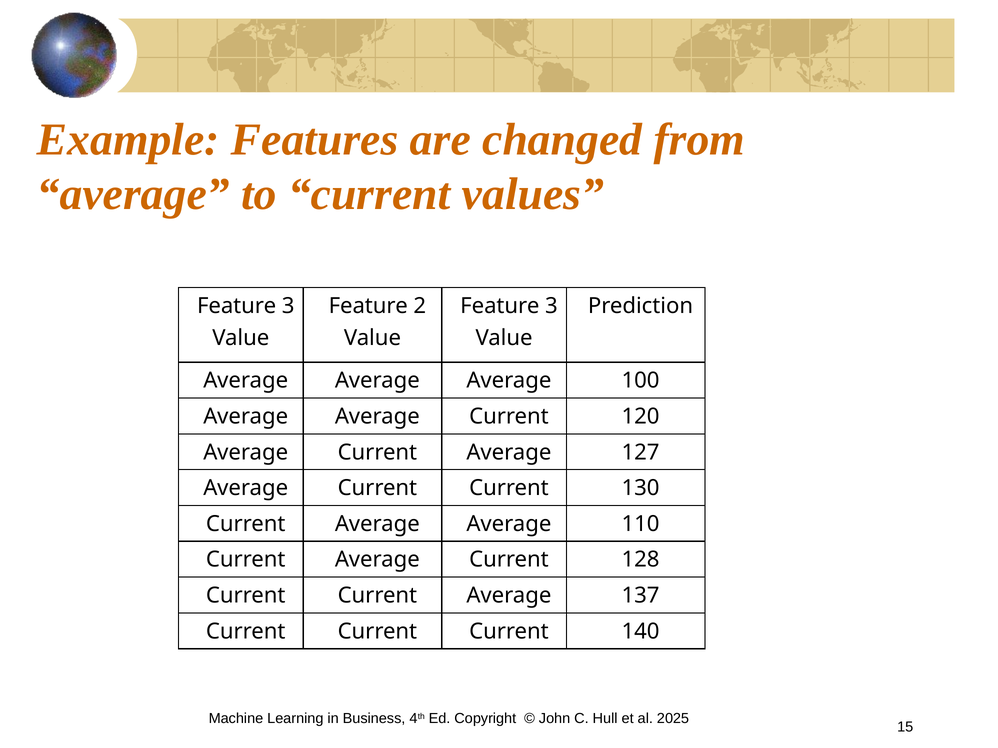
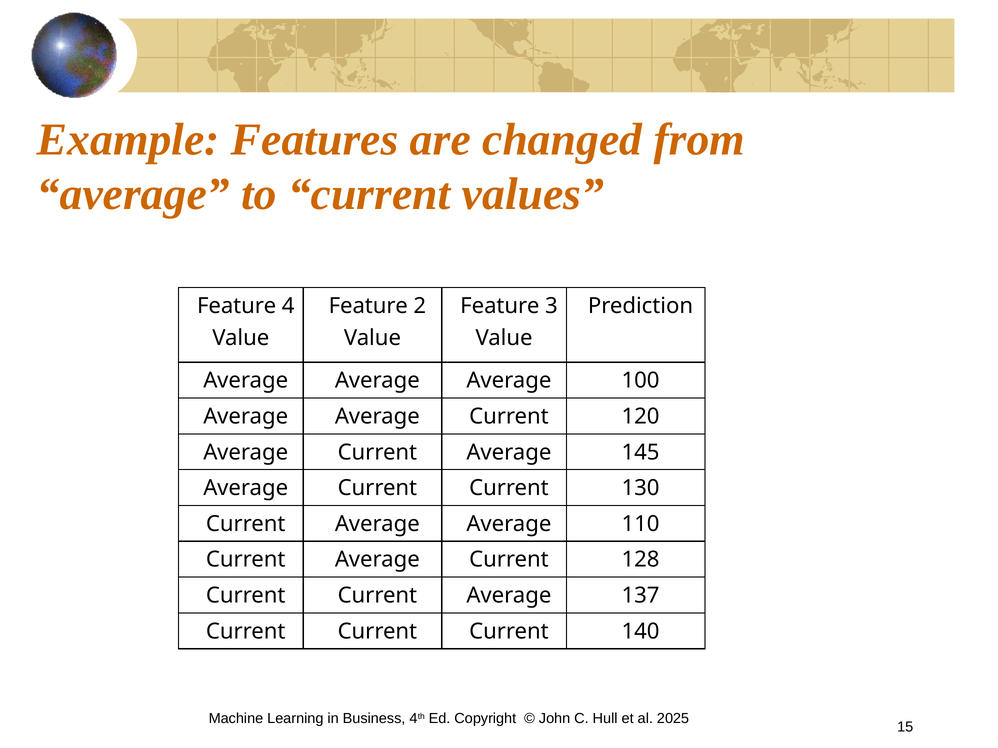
3 at (288, 306): 3 -> 4
127: 127 -> 145
